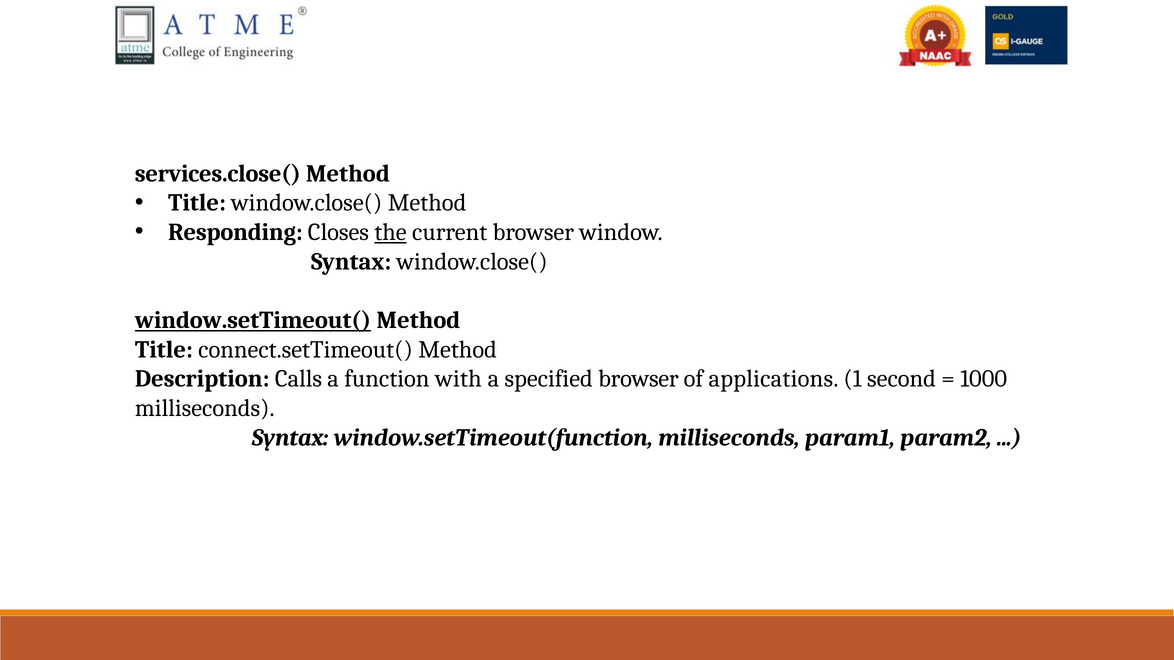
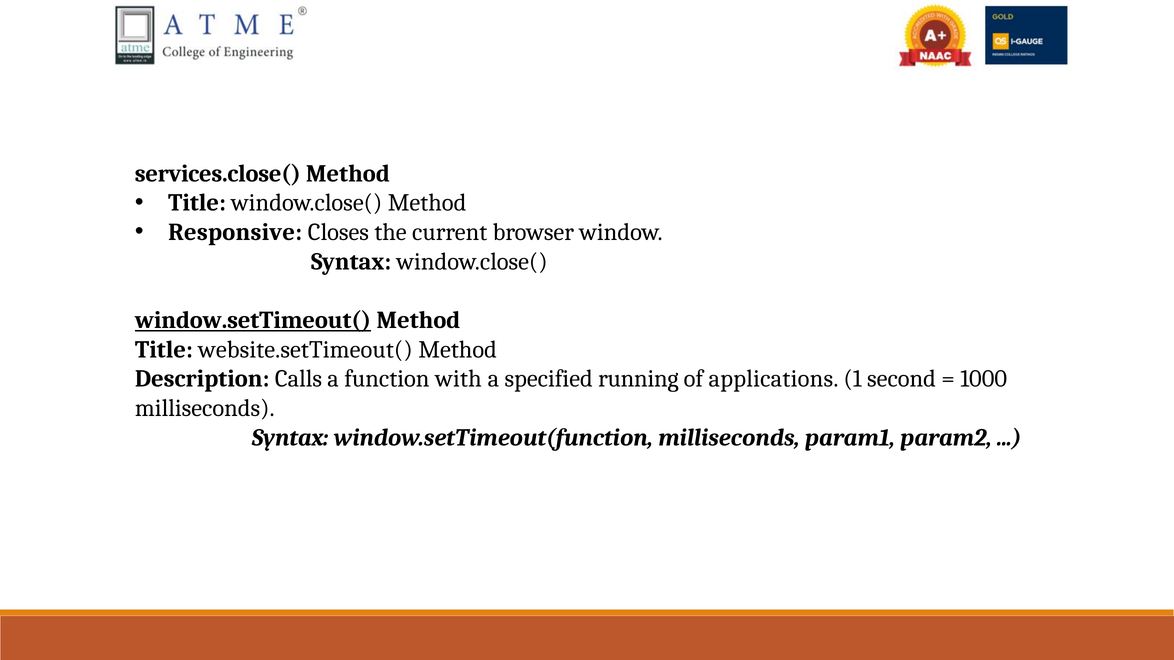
Responding: Responding -> Responsive
the underline: present -> none
connect.setTimeout(: connect.setTimeout( -> website.setTimeout(
specified browser: browser -> running
